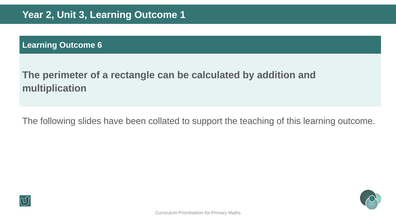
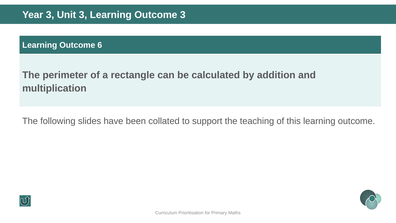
Year 2: 2 -> 3
Outcome 1: 1 -> 3
